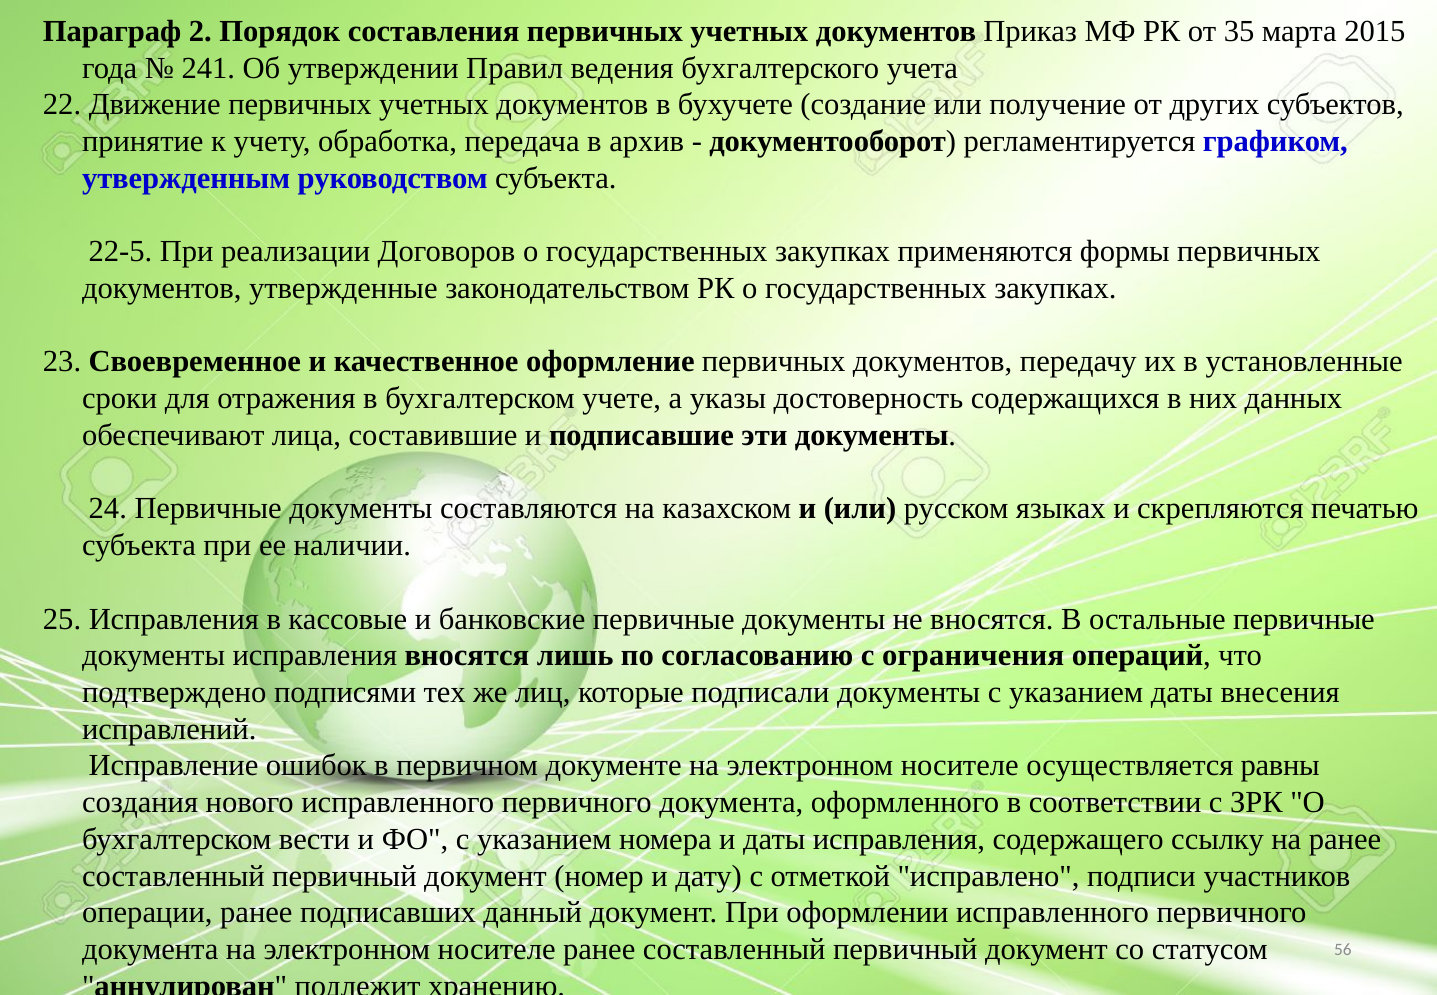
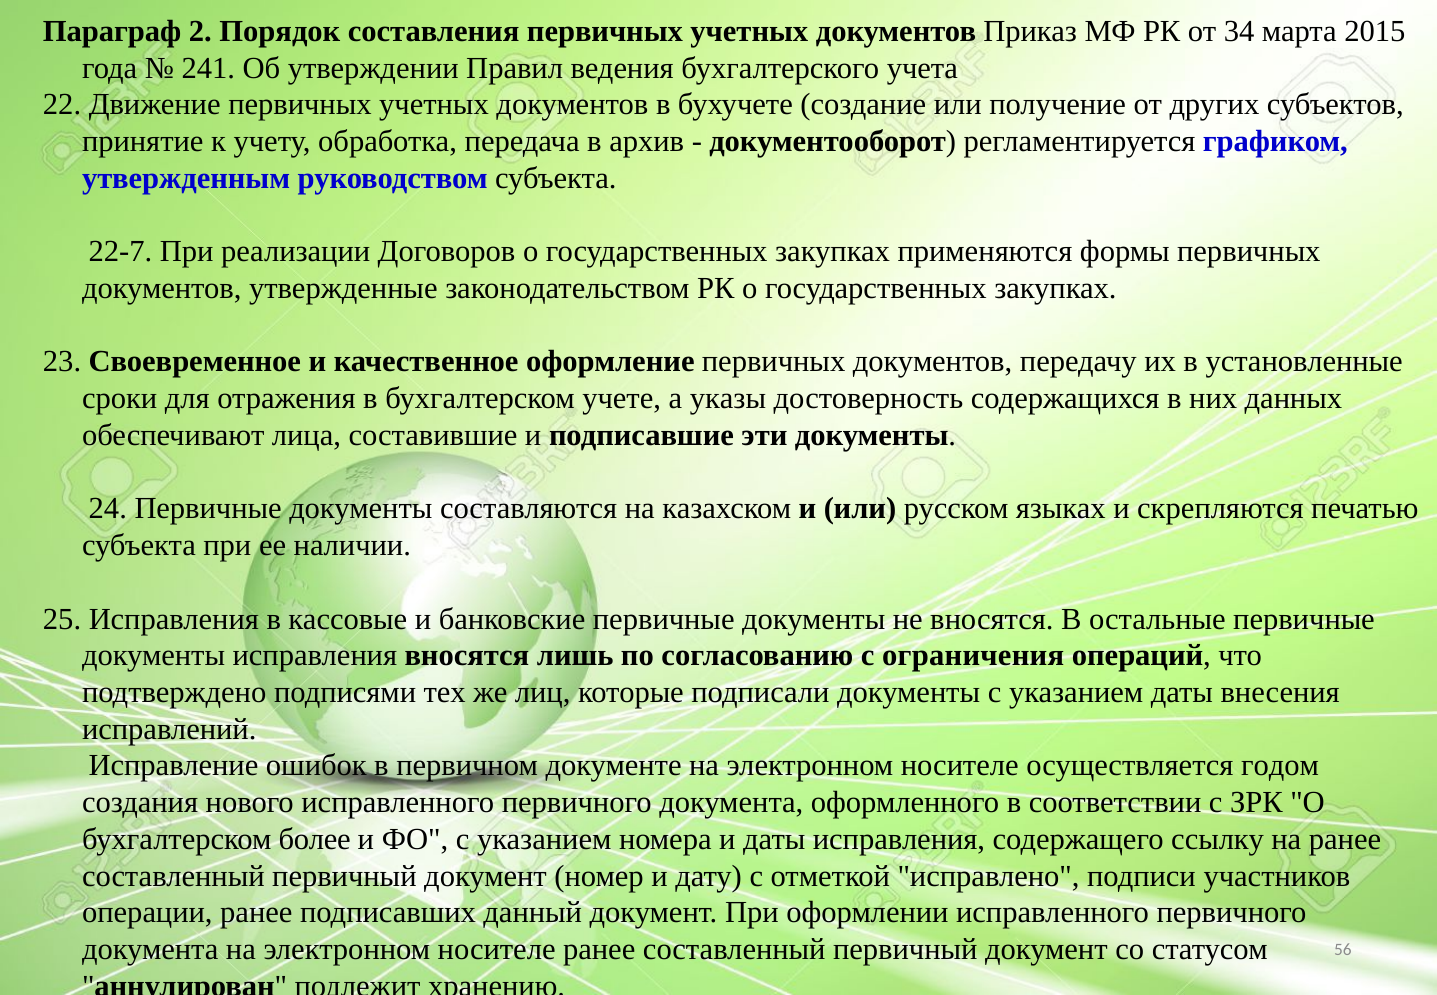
35: 35 -> 34
22-5: 22-5 -> 22-7
равны: равны -> годом
вести: вести -> более
